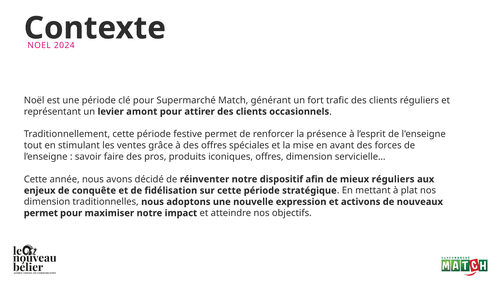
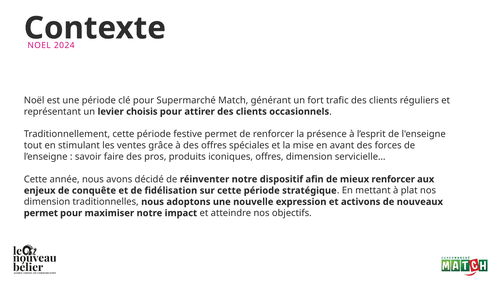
amont: amont -> choisis
mieux réguliers: réguliers -> renforcer
